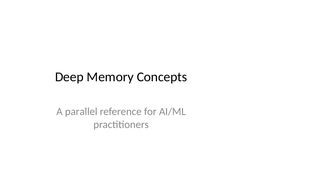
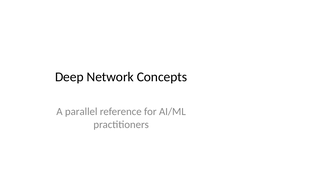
Memory: Memory -> Network
